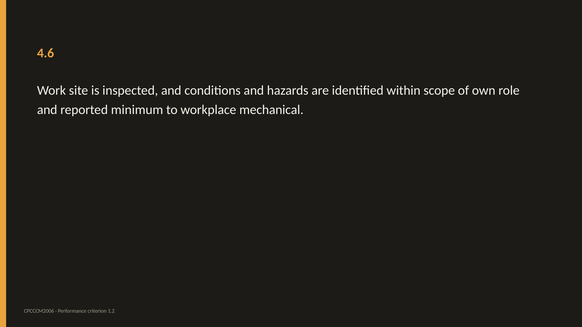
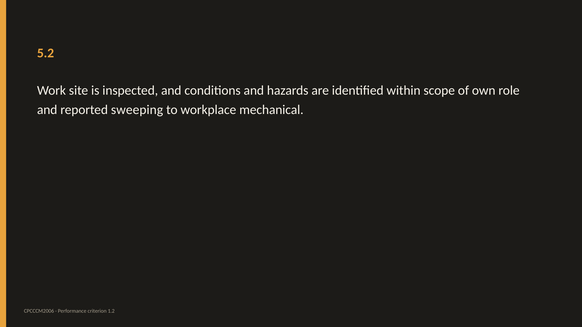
4.6: 4.6 -> 5.2
minimum: minimum -> sweeping
